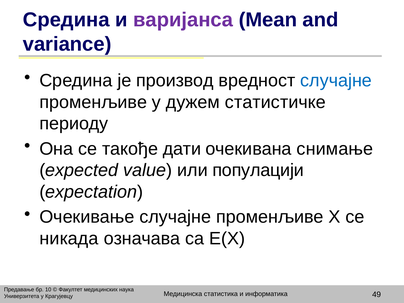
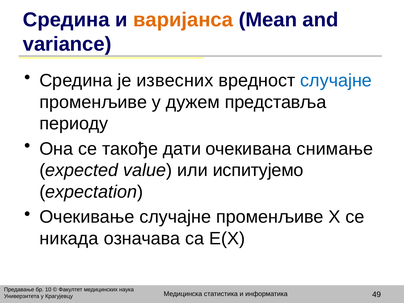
варијанса colour: purple -> orange
производ: производ -> извесних
статистичке: статистичке -> представља
популацији: популацији -> испитујемо
